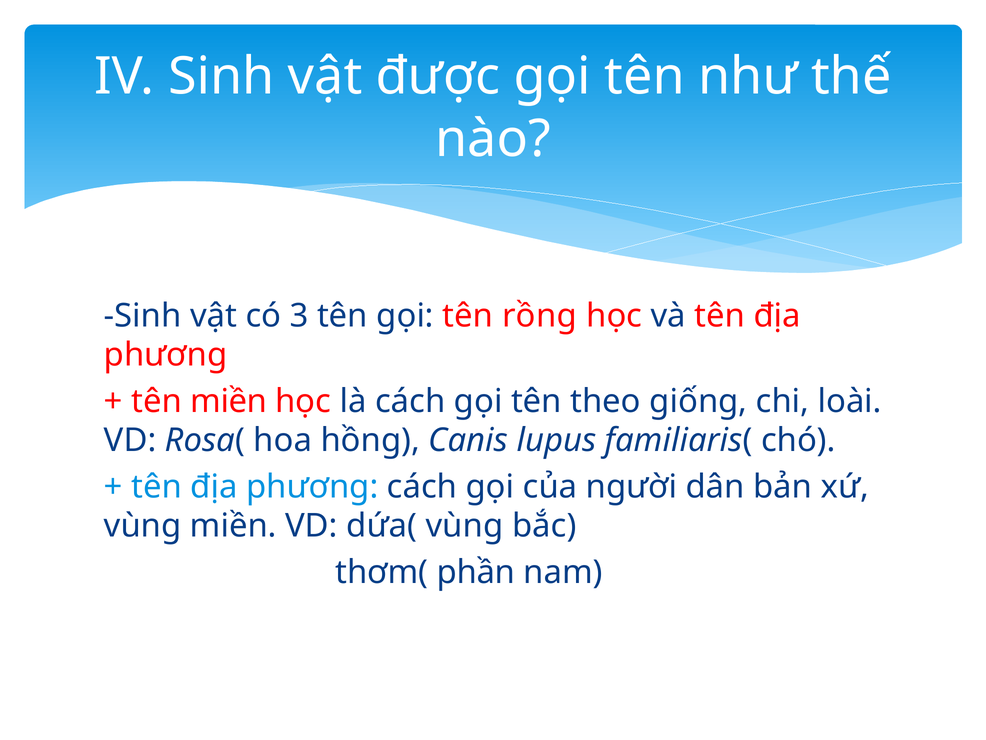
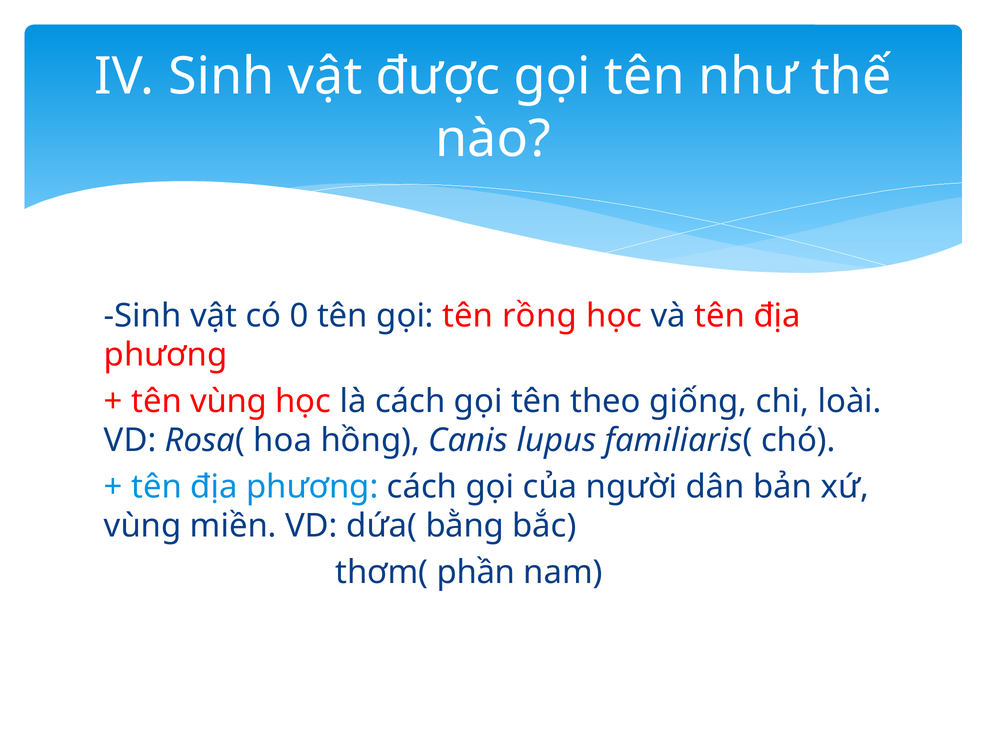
3: 3 -> 0
tên miền: miền -> vùng
dứa( vùng: vùng -> bằng
